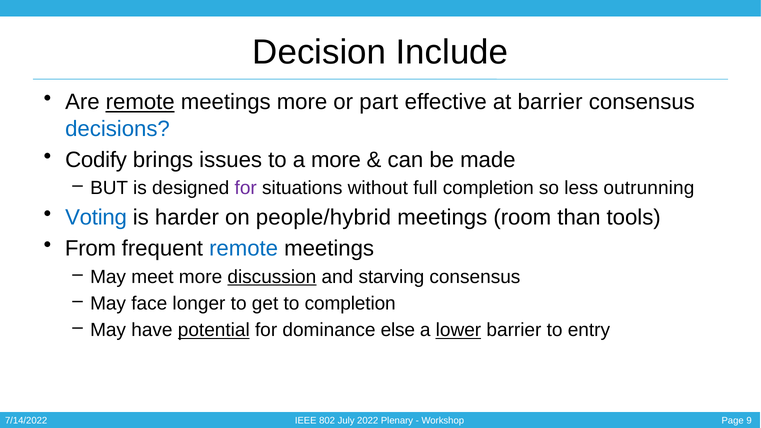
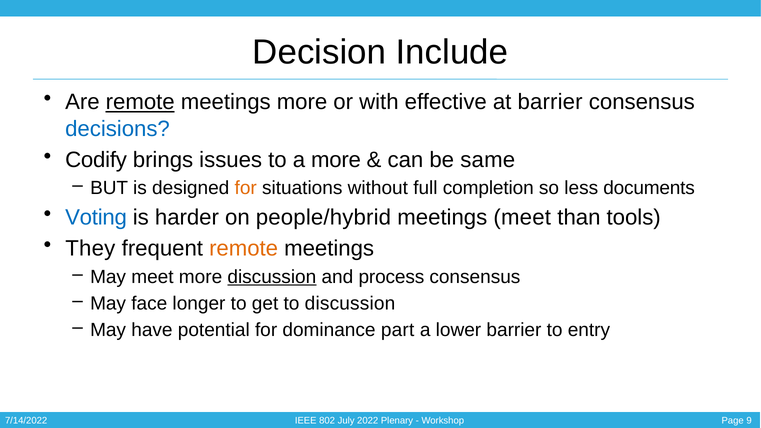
part: part -> with
made: made -> same
for at (246, 188) colour: purple -> orange
outrunning: outrunning -> documents
meetings room: room -> meet
From: From -> They
remote at (244, 249) colour: blue -> orange
starving: starving -> process
to completion: completion -> discussion
potential underline: present -> none
else: else -> part
lower underline: present -> none
